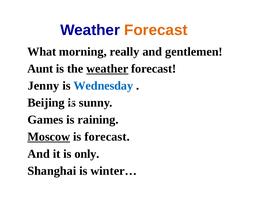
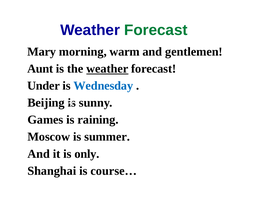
Forecast at (156, 30) colour: orange -> green
What: What -> Mary
really: really -> warm
Jenny: Jenny -> Under
Moscow underline: present -> none
is forecast: forecast -> summer
winter…: winter… -> course…
